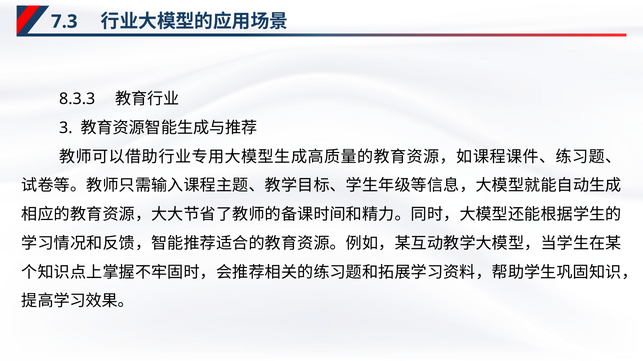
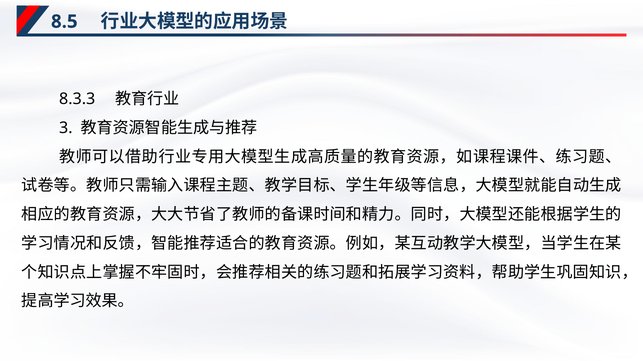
7.3: 7.3 -> 8.5
